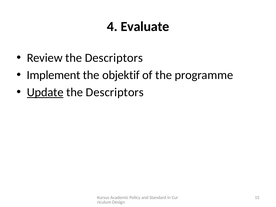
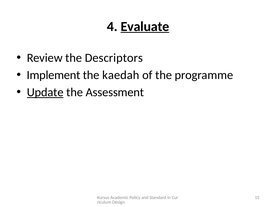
Evaluate underline: none -> present
objektif: objektif -> kaedah
Descriptors at (115, 92): Descriptors -> Assessment
